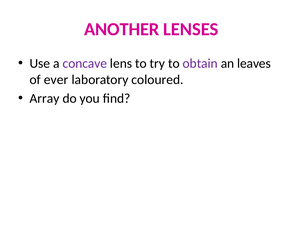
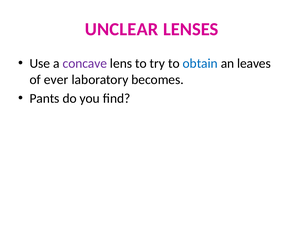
ANOTHER: ANOTHER -> UNCLEAR
obtain colour: purple -> blue
coloured: coloured -> becomes
Array: Array -> Pants
